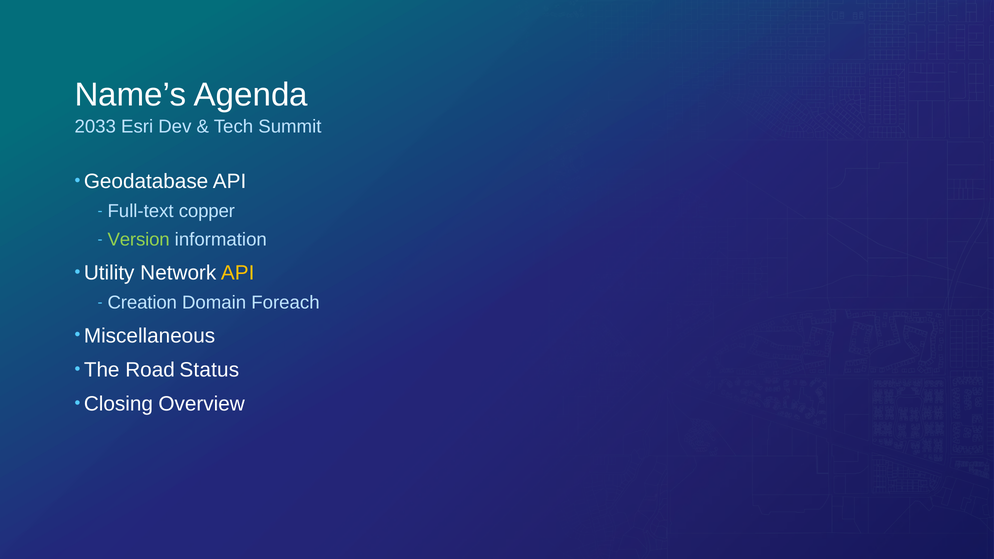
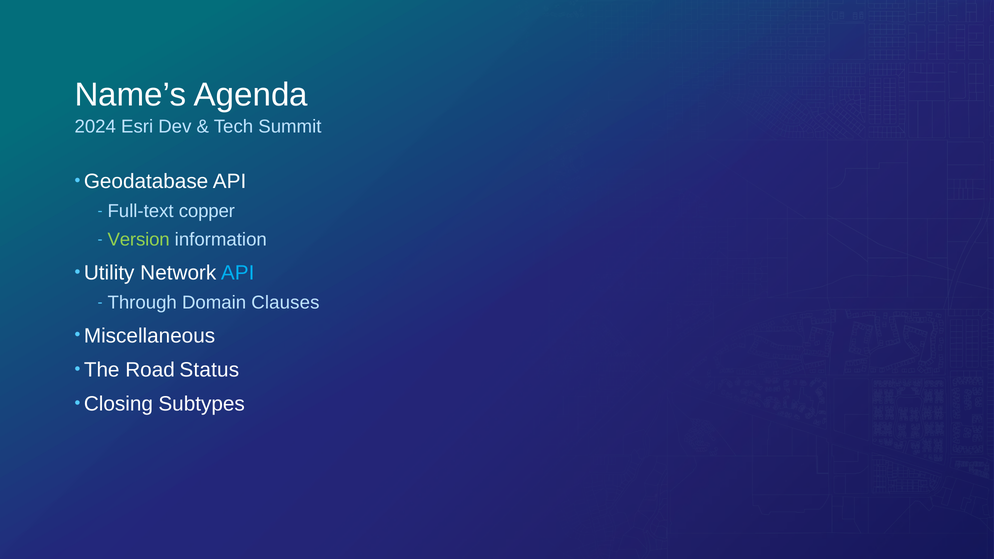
2033: 2033 -> 2024
API at (238, 273) colour: yellow -> light blue
Creation: Creation -> Through
Foreach: Foreach -> Clauses
Overview: Overview -> Subtypes
